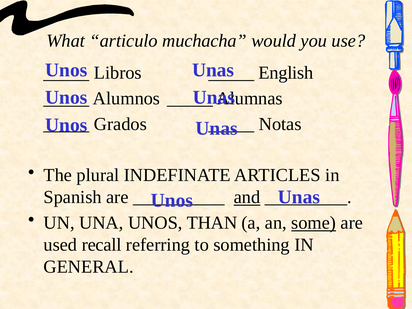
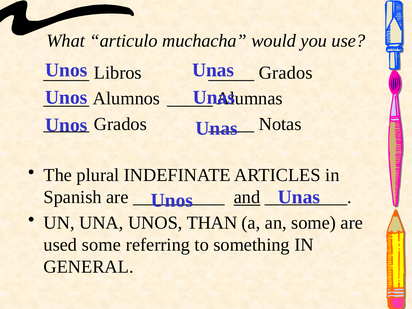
English at (286, 73): English -> Grados
some at (314, 223) underline: present -> none
used recall: recall -> some
